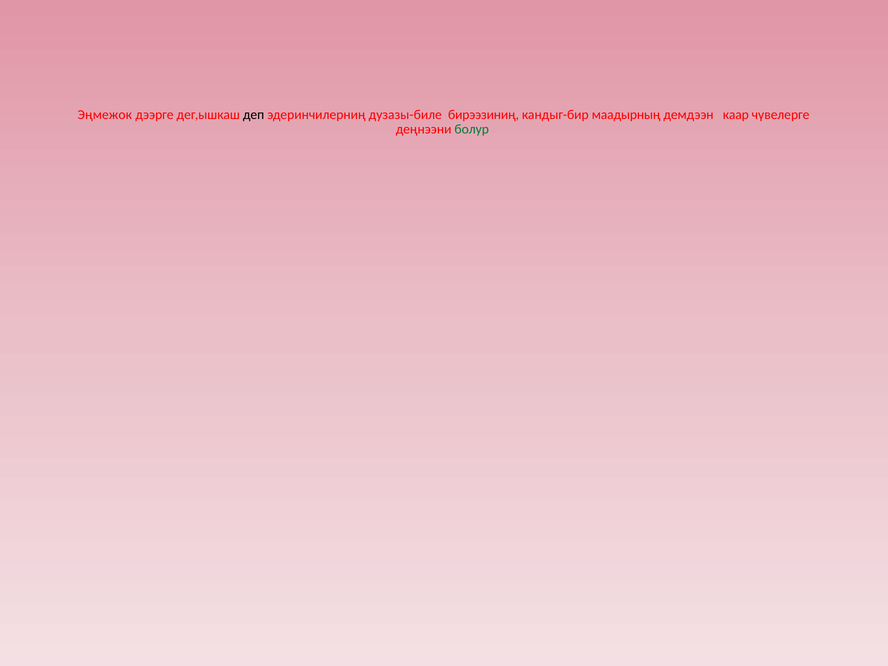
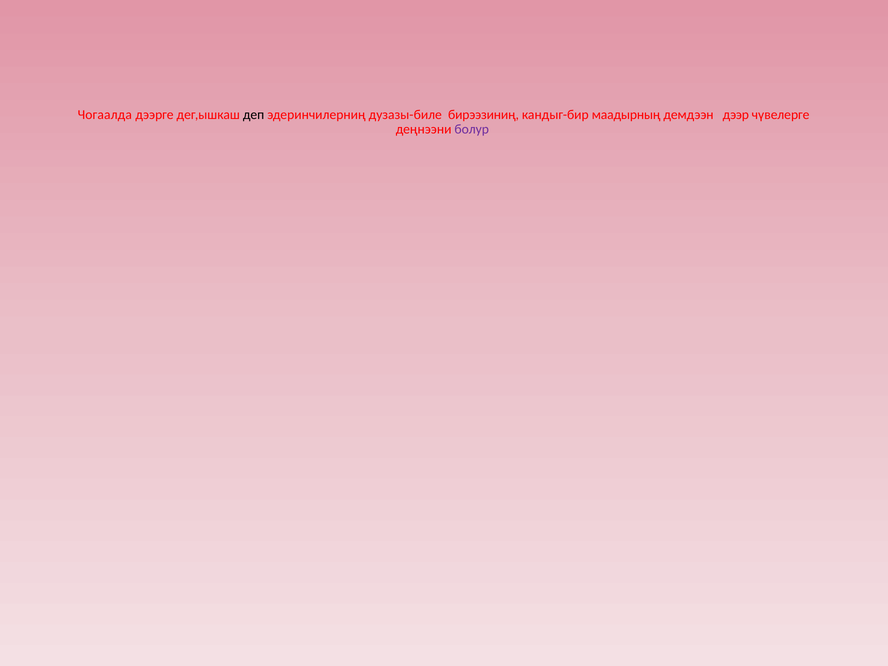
Эңмежок: Эңмежок -> Чогаалда
каар: каар -> дээр
болур colour: green -> purple
